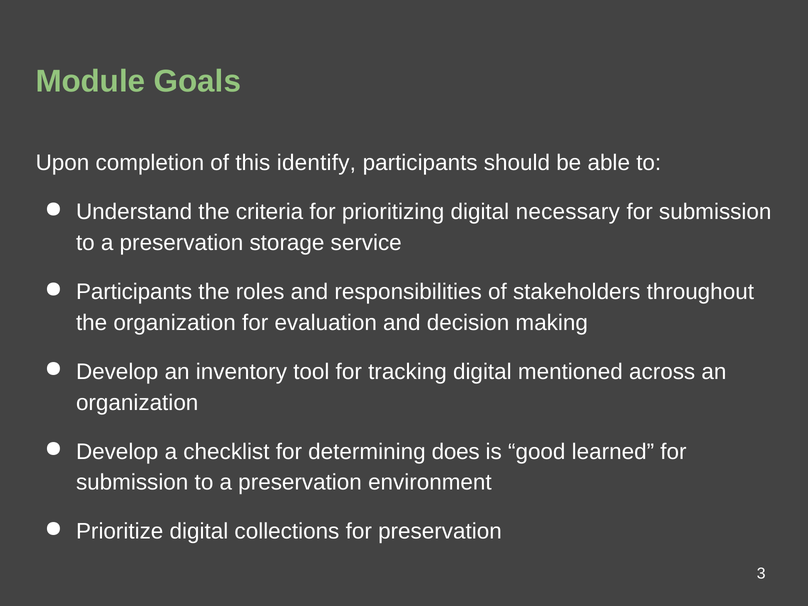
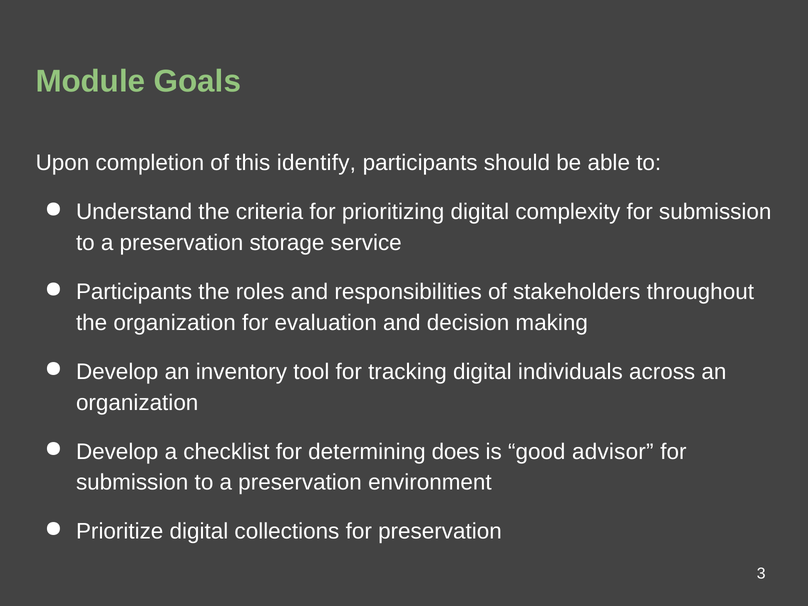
necessary: necessary -> complexity
mentioned: mentioned -> individuals
learned: learned -> advisor
